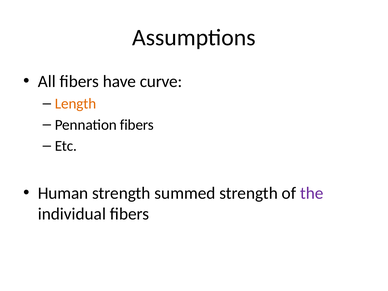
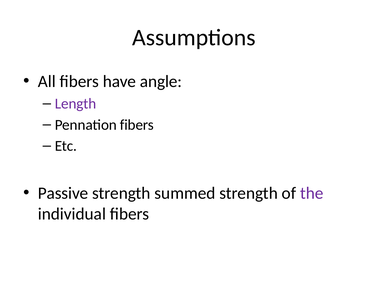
curve: curve -> angle
Length colour: orange -> purple
Human: Human -> Passive
